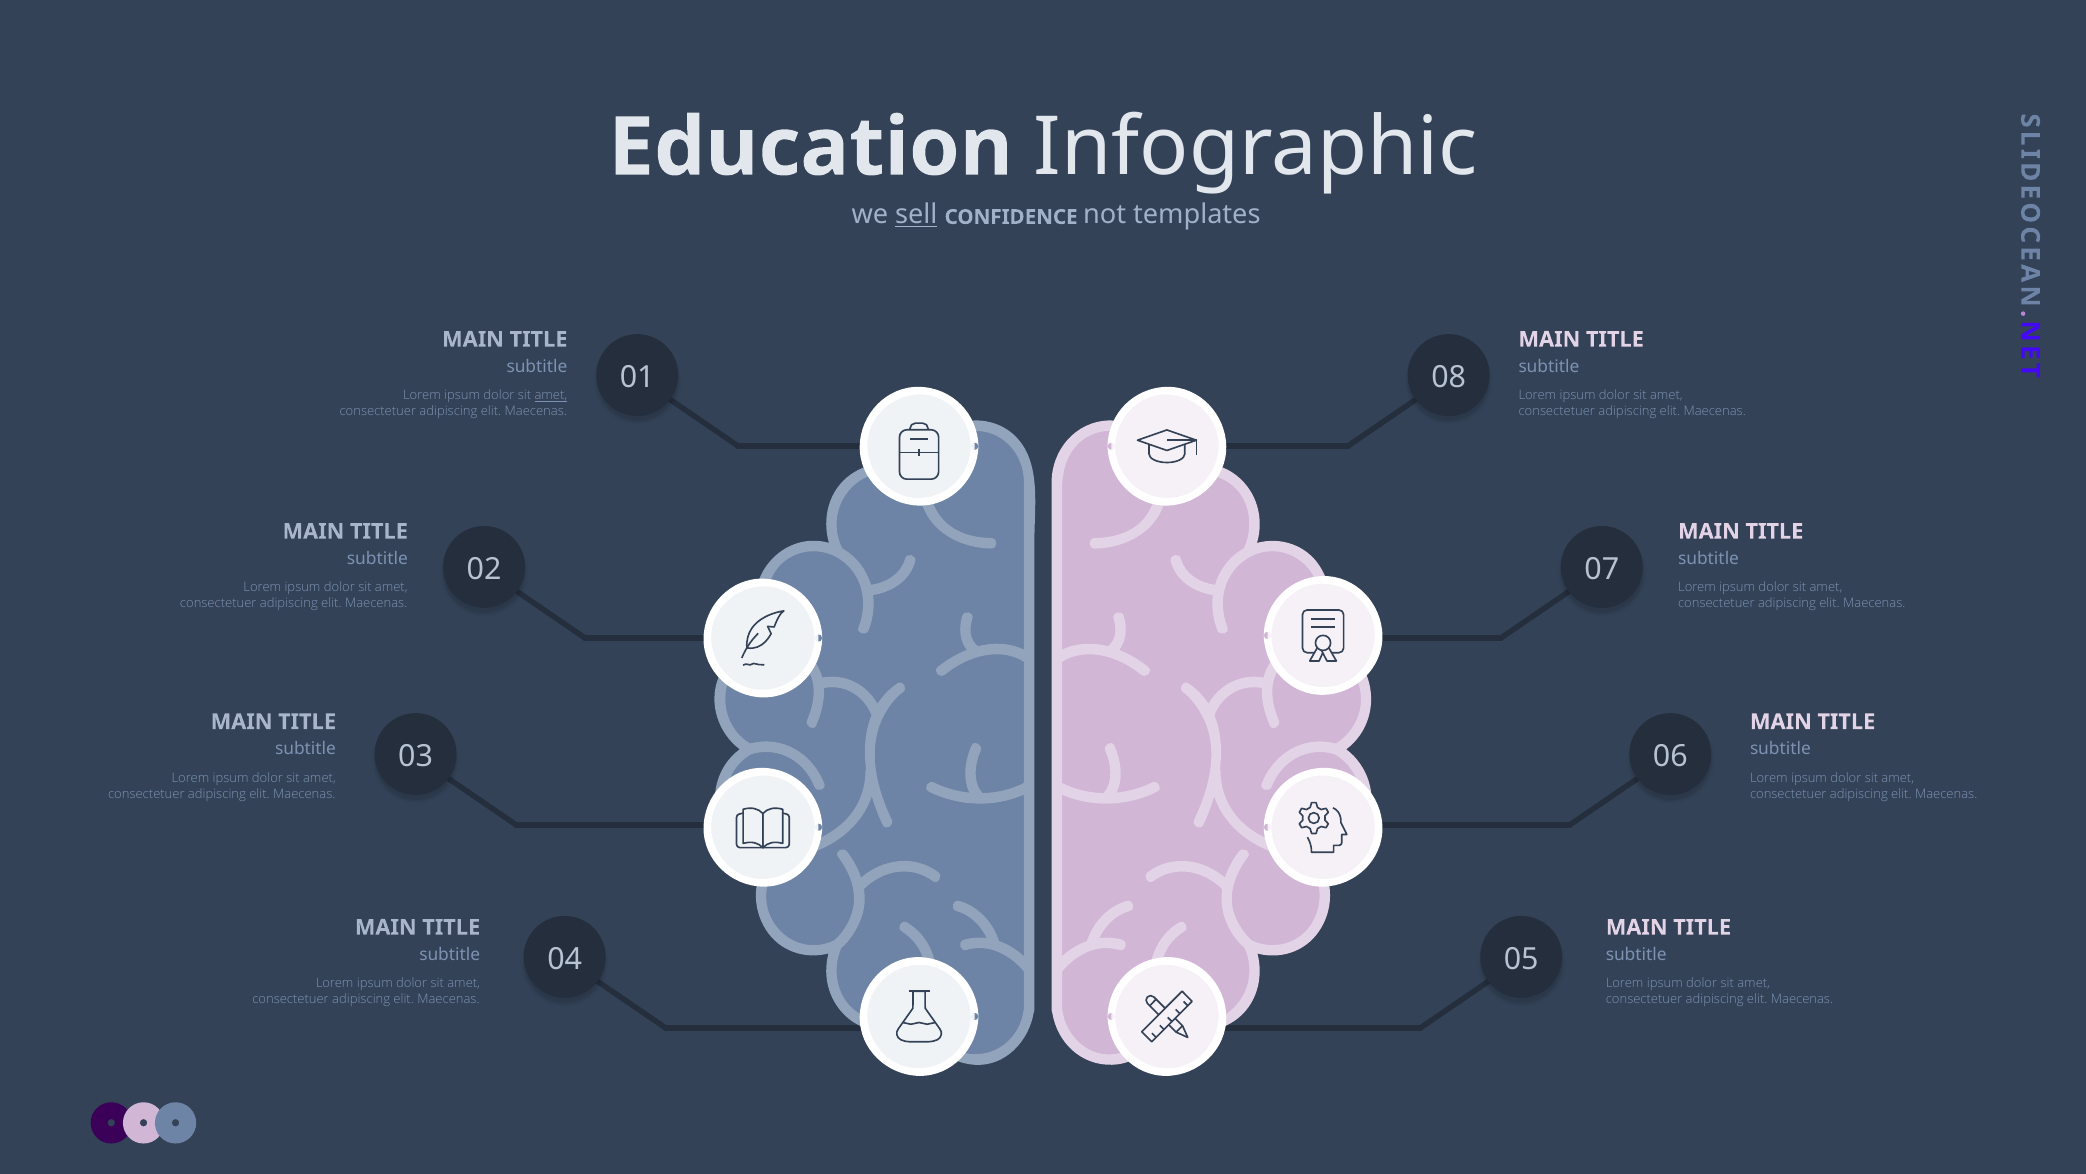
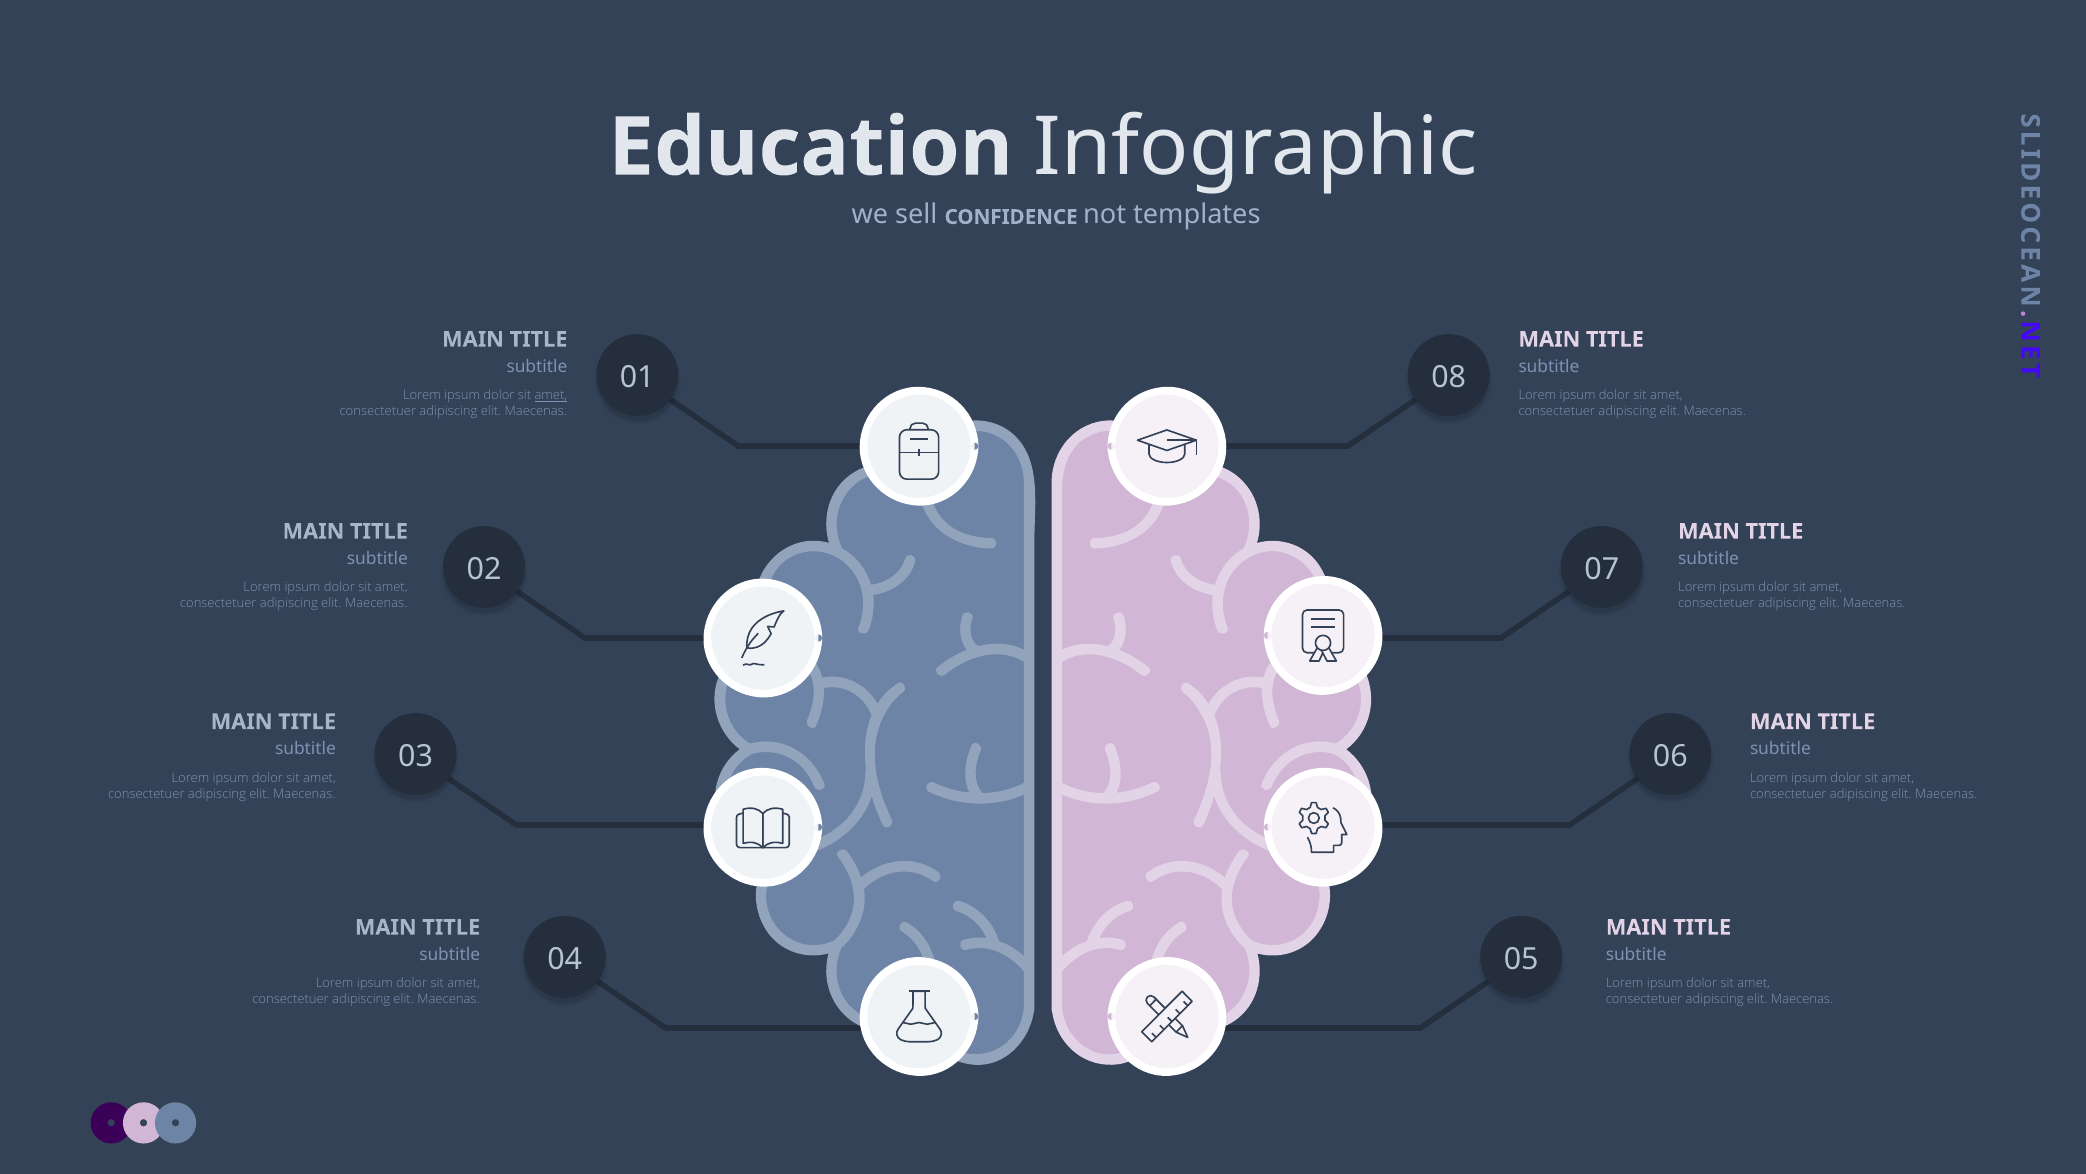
sell underline: present -> none
